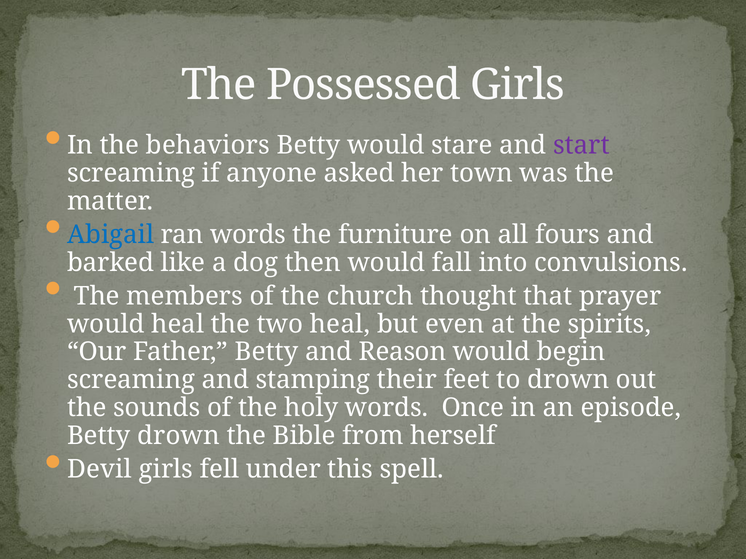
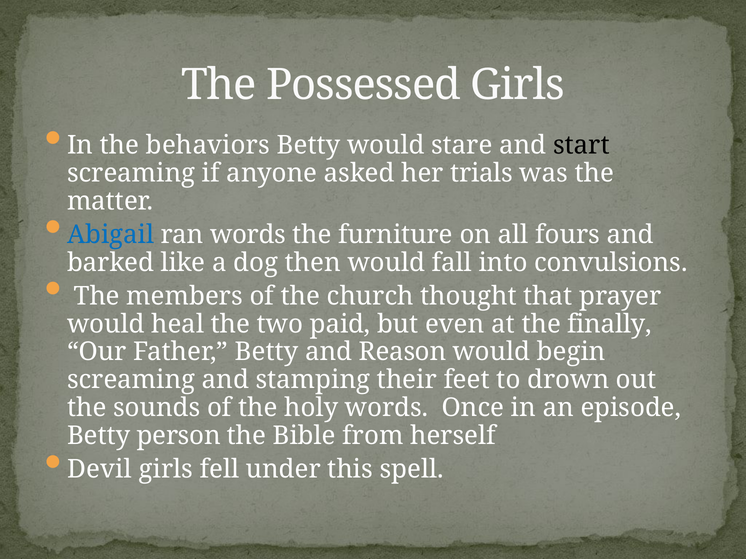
start colour: purple -> black
town: town -> trials
two heal: heal -> paid
spirits: spirits -> finally
Betty drown: drown -> person
